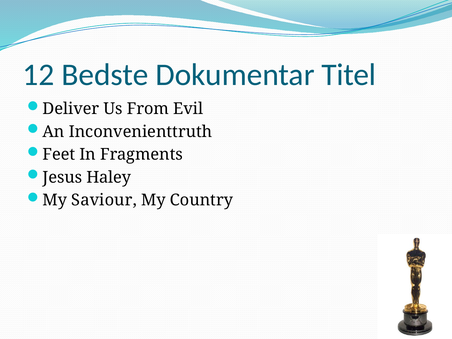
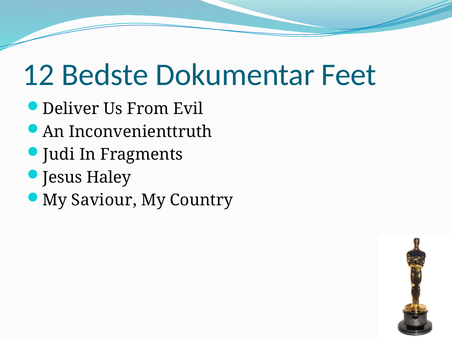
Titel: Titel -> Feet
Feet: Feet -> Judi
